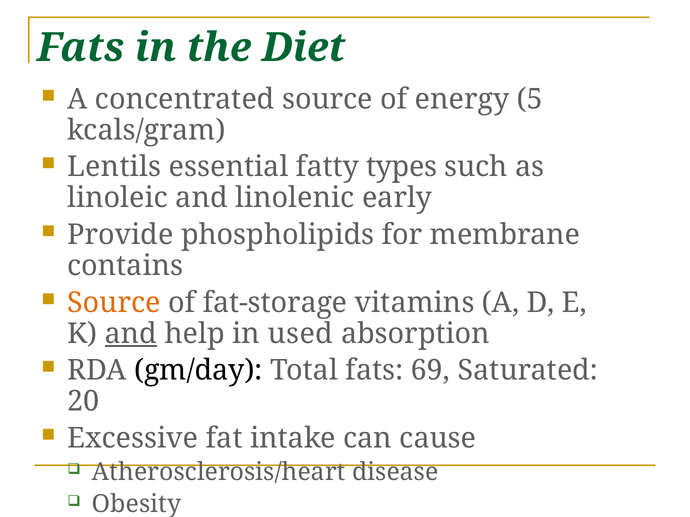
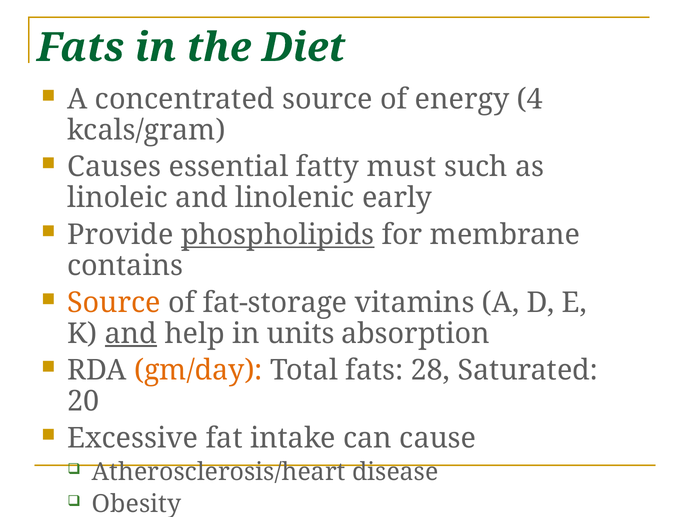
5: 5 -> 4
Lentils: Lentils -> Causes
types: types -> must
phospholipids underline: none -> present
used: used -> units
gm/day colour: black -> orange
69: 69 -> 28
